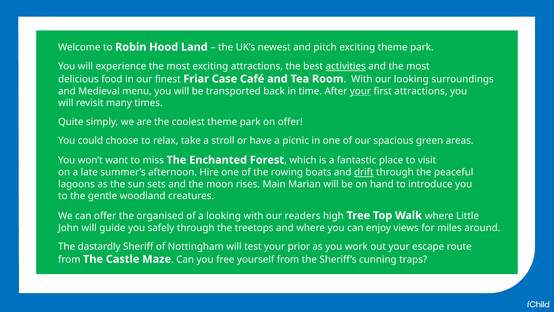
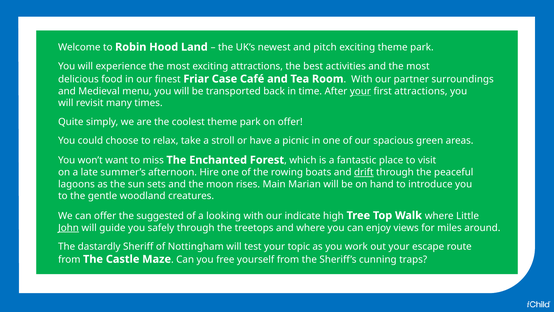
activities underline: present -> none
our looking: looking -> partner
organised: organised -> suggested
readers: readers -> indicate
John underline: none -> present
prior: prior -> topic
